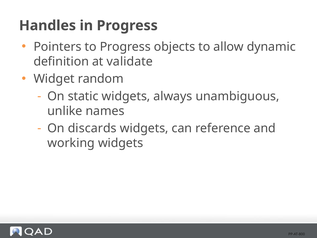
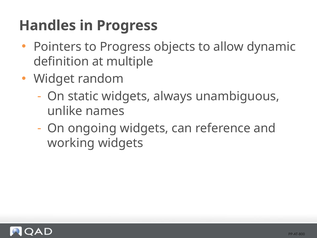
validate: validate -> multiple
discards: discards -> ongoing
